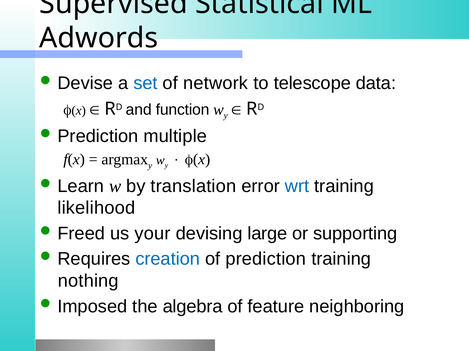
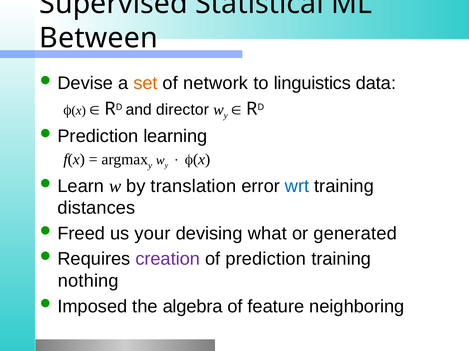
Adwords: Adwords -> Between
set colour: blue -> orange
telescope: telescope -> linguistics
function: function -> director
multiple: multiple -> learning
likelihood: likelihood -> distances
large: large -> what
supporting: supporting -> generated
creation colour: blue -> purple
